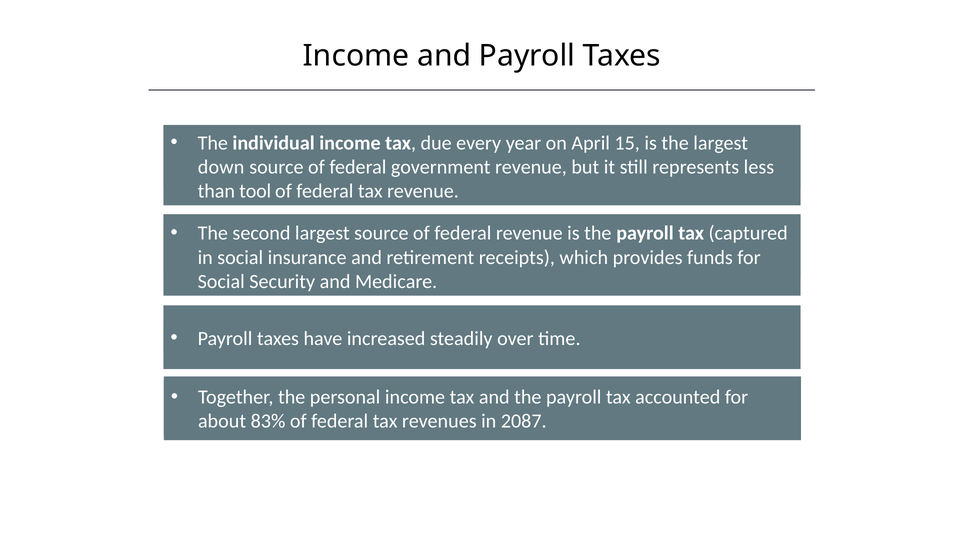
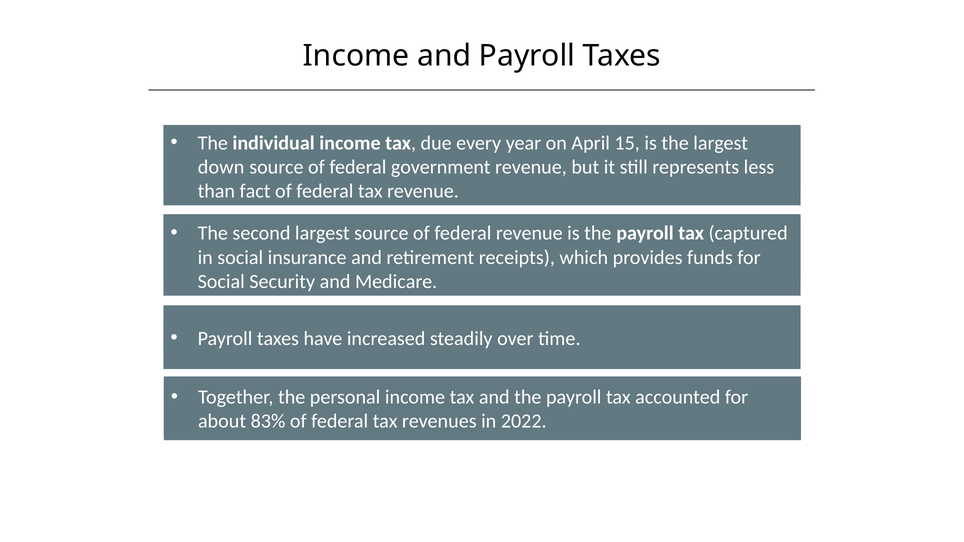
tool: tool -> fact
2087: 2087 -> 2022
